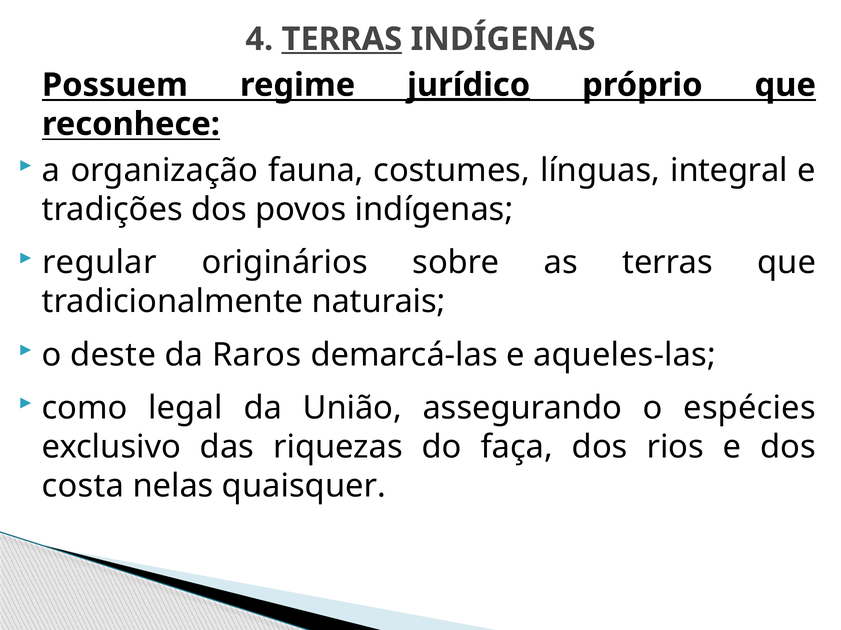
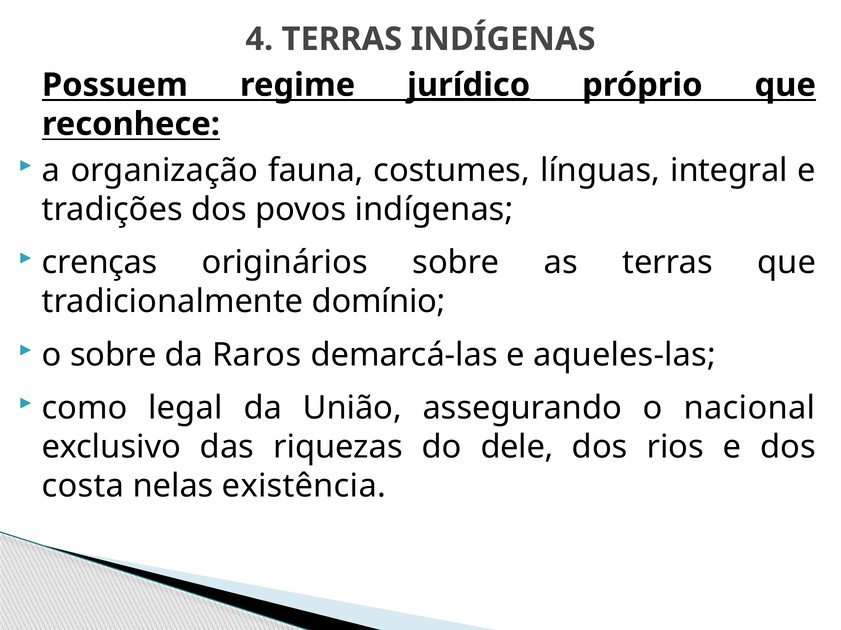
TERRAS at (342, 39) underline: present -> none
regular: regular -> crenças
naturais: naturais -> domínio
o deste: deste -> sobre
espécies: espécies -> nacional
faça: faça -> dele
quaisquer: quaisquer -> existência
